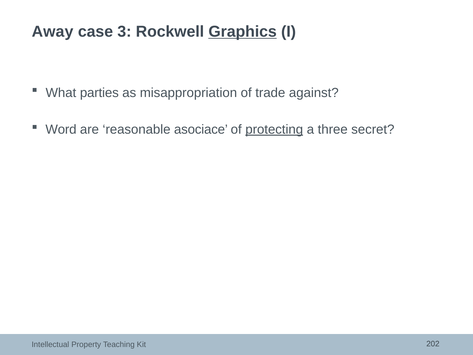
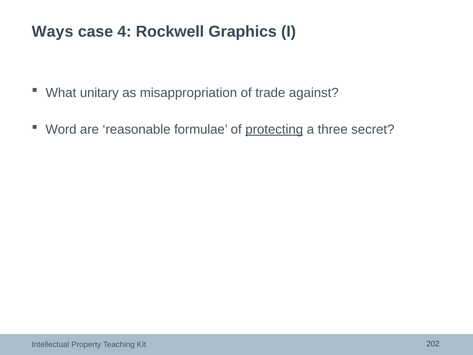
Away: Away -> Ways
3: 3 -> 4
Graphics underline: present -> none
parties: parties -> unitary
asociace: asociace -> formulae
